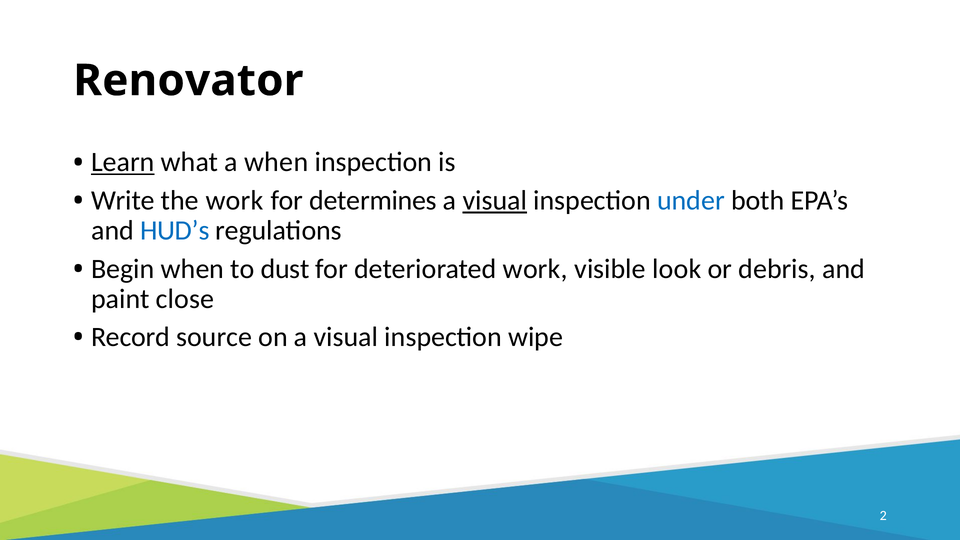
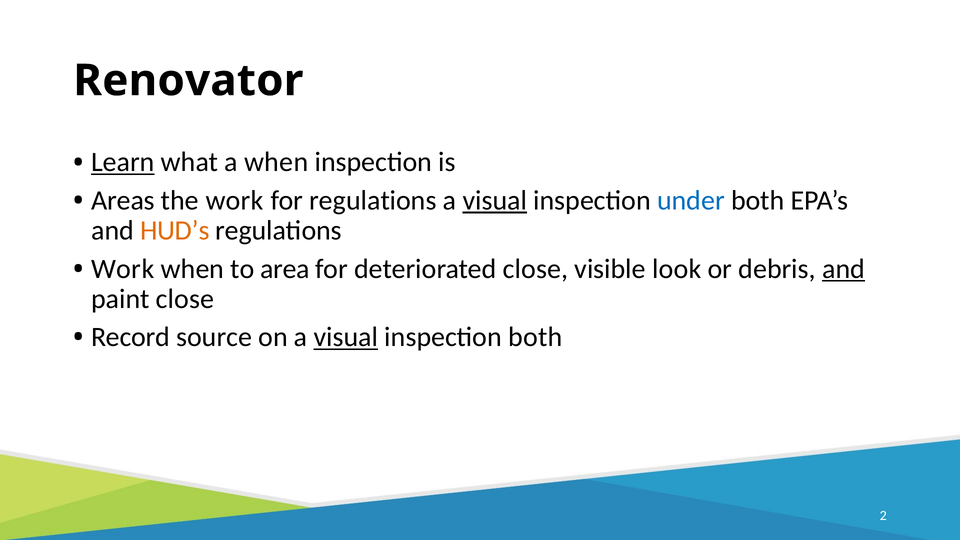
Write: Write -> Areas
for determines: determines -> regulations
HUD’s colour: blue -> orange
Begin at (123, 269): Begin -> Work
dust: dust -> area
deteriorated work: work -> close
and at (844, 269) underline: none -> present
visual at (346, 337) underline: none -> present
inspection wipe: wipe -> both
